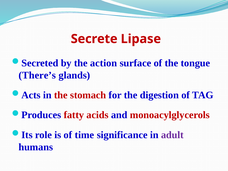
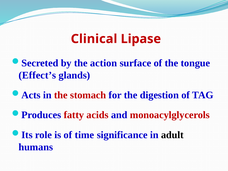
Secrete: Secrete -> Clinical
There’s: There’s -> Effect’s
adult colour: purple -> black
